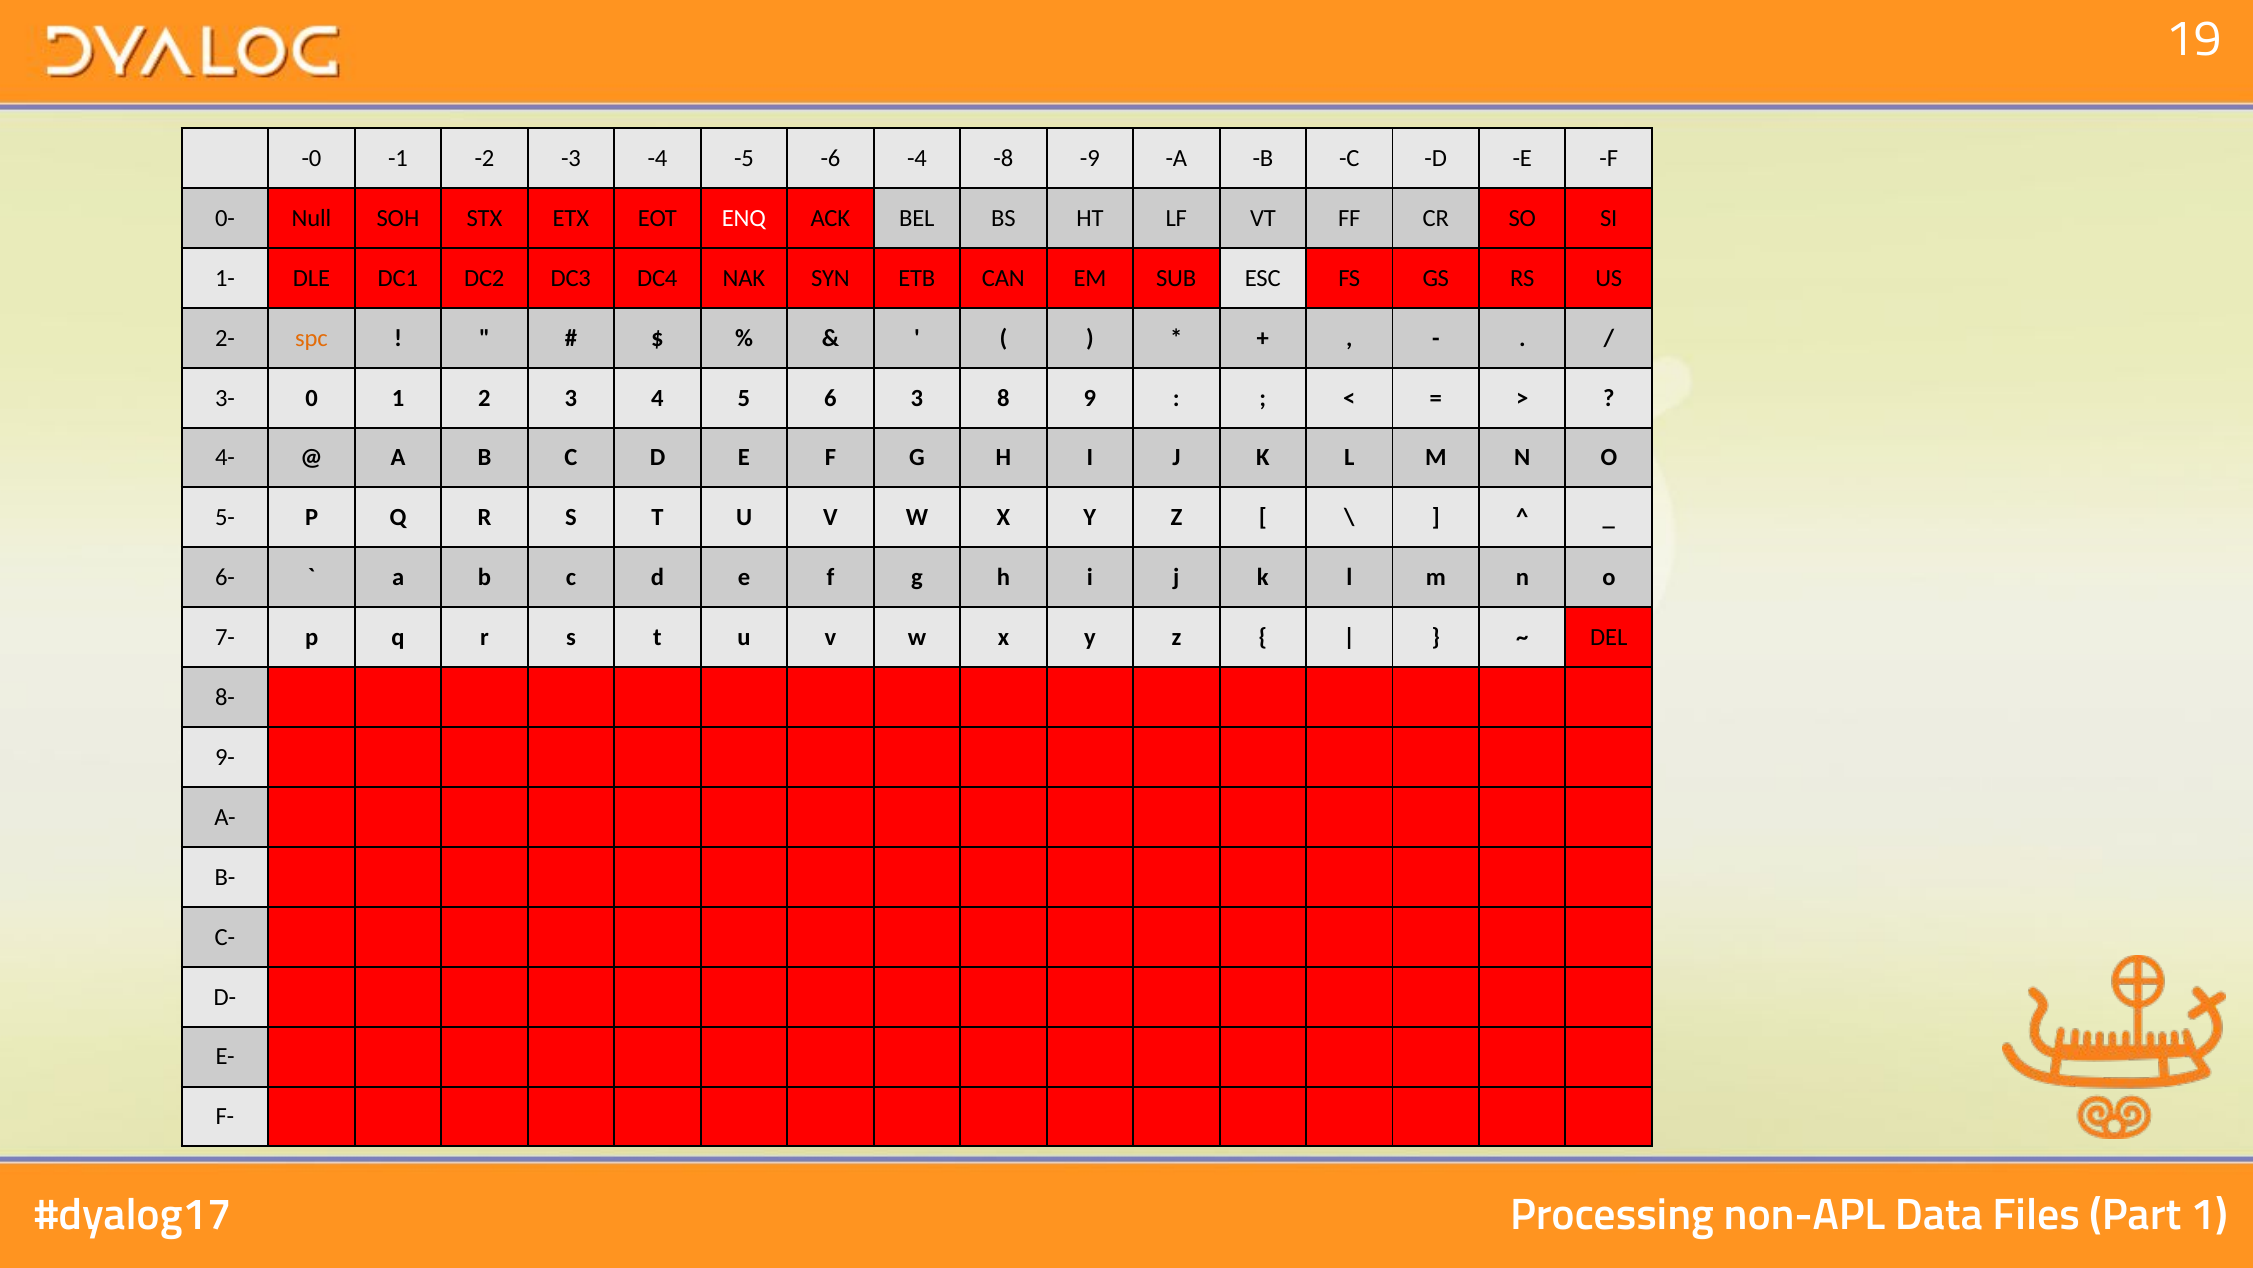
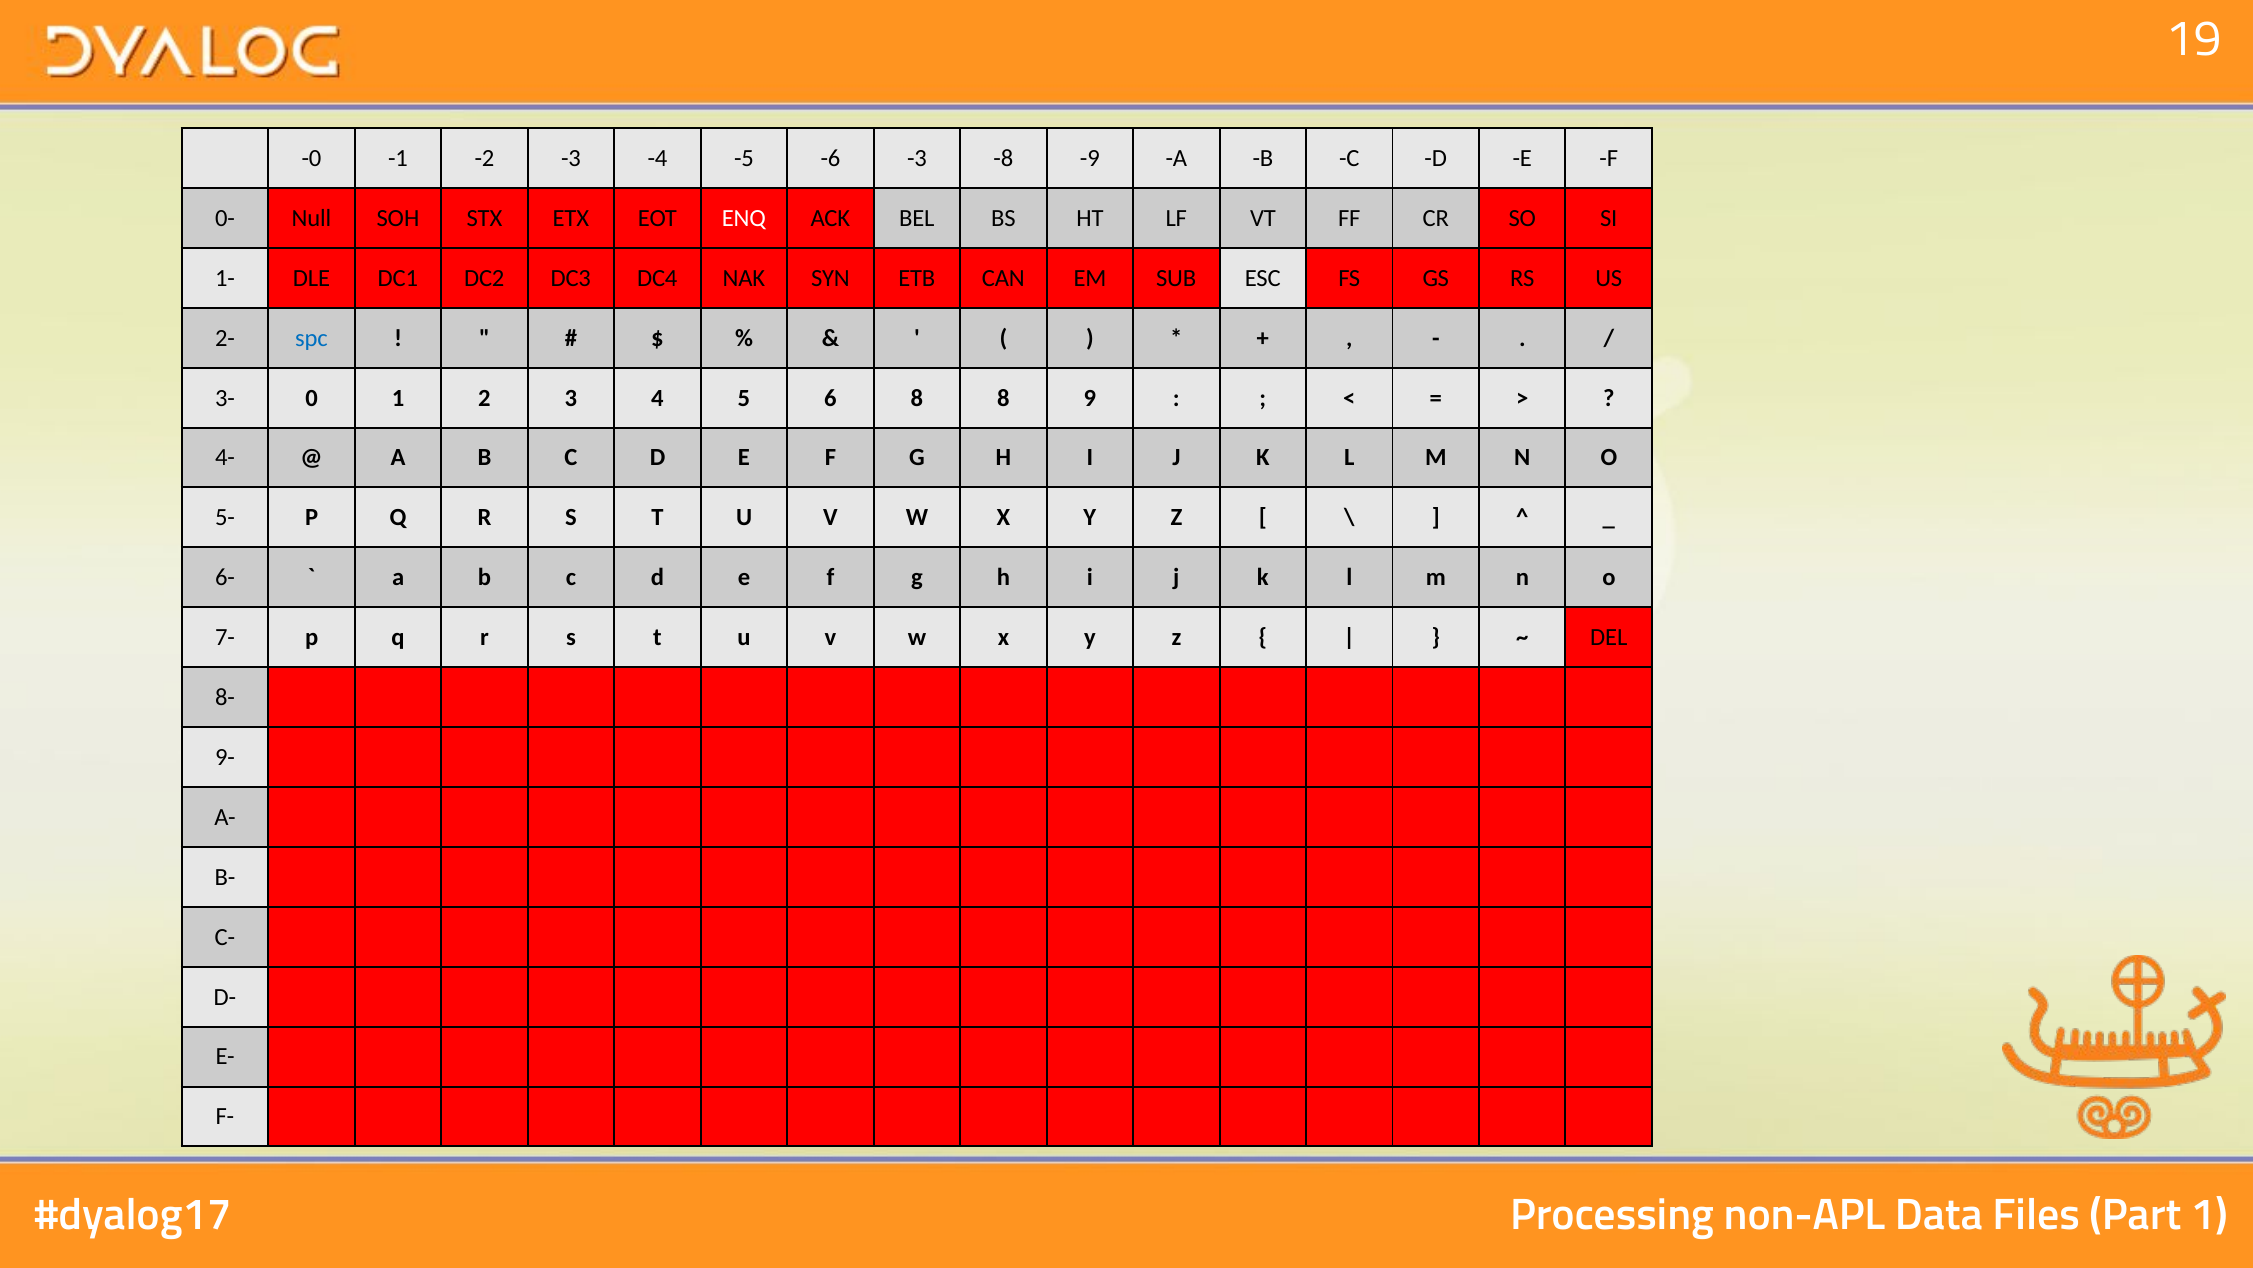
-6 -4: -4 -> -3
spc colour: orange -> blue
6 3: 3 -> 8
